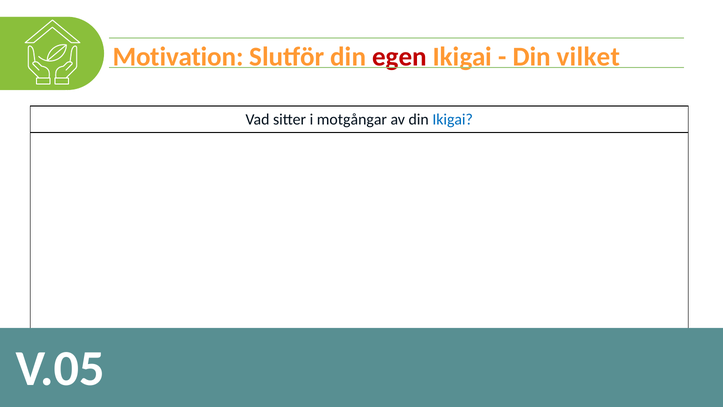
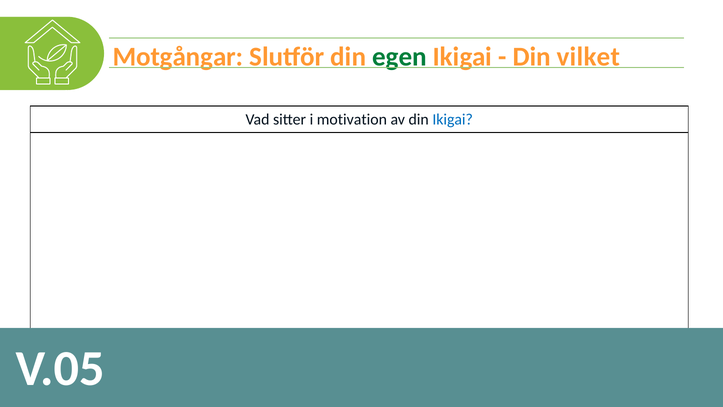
Motivation: Motivation -> Motgångar
egen colour: red -> green
motgångar: motgångar -> motivation
